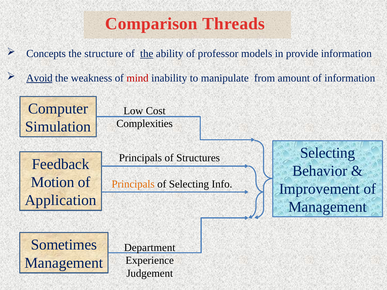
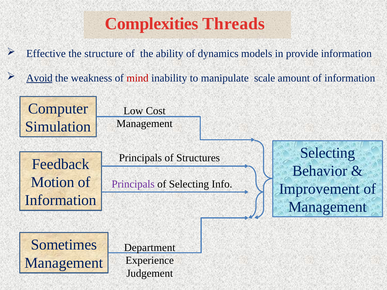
Comparison: Comparison -> Complexities
Concepts: Concepts -> Effective
the at (147, 54) underline: present -> none
professor: professor -> dynamics
from: from -> scale
Complexities at (145, 124): Complexities -> Management
Principals at (133, 184) colour: orange -> purple
Application at (61, 200): Application -> Information
